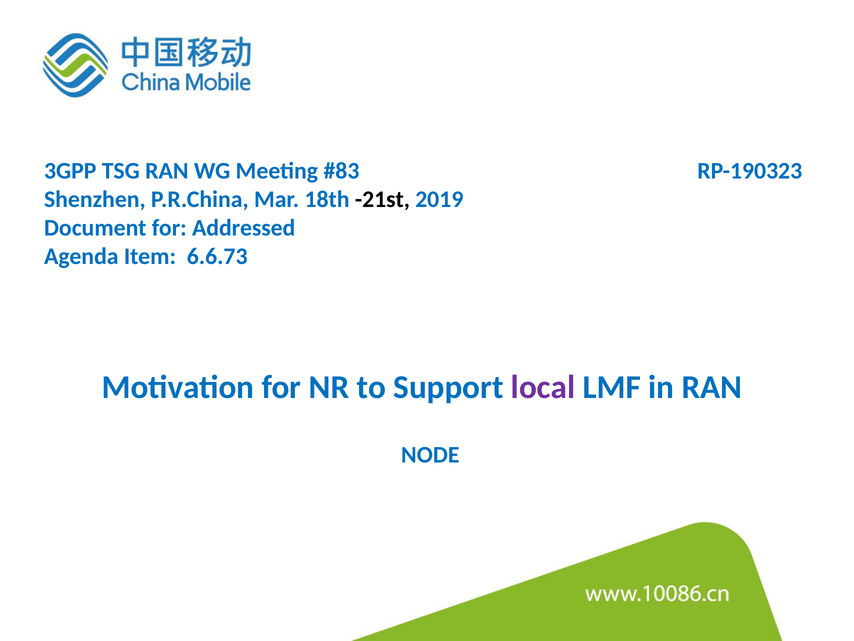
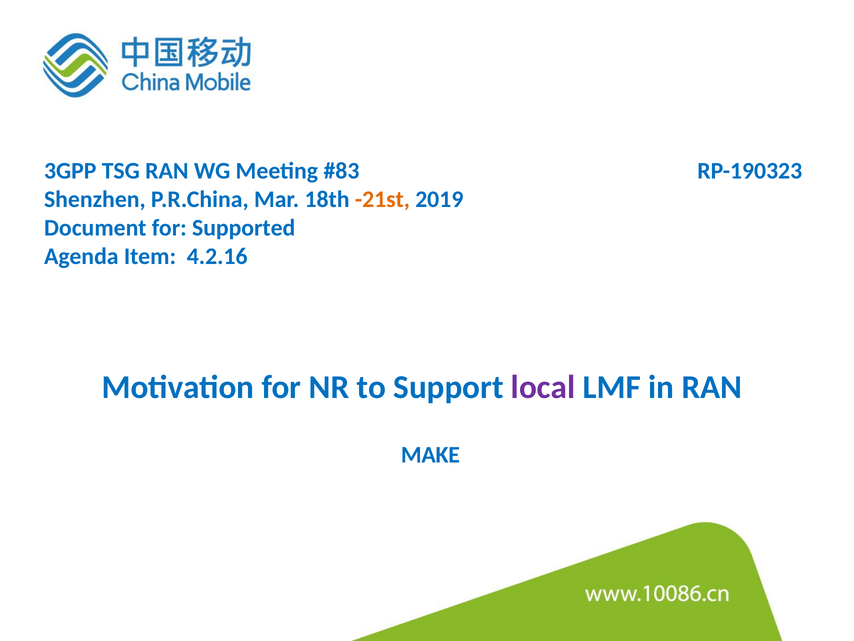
-21st colour: black -> orange
Addressed: Addressed -> Supported
6.6.73: 6.6.73 -> 4.2.16
NODE: NODE -> MAKE
